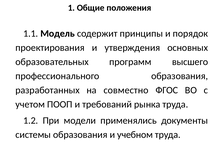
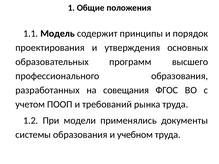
совместно: совместно -> совещания
